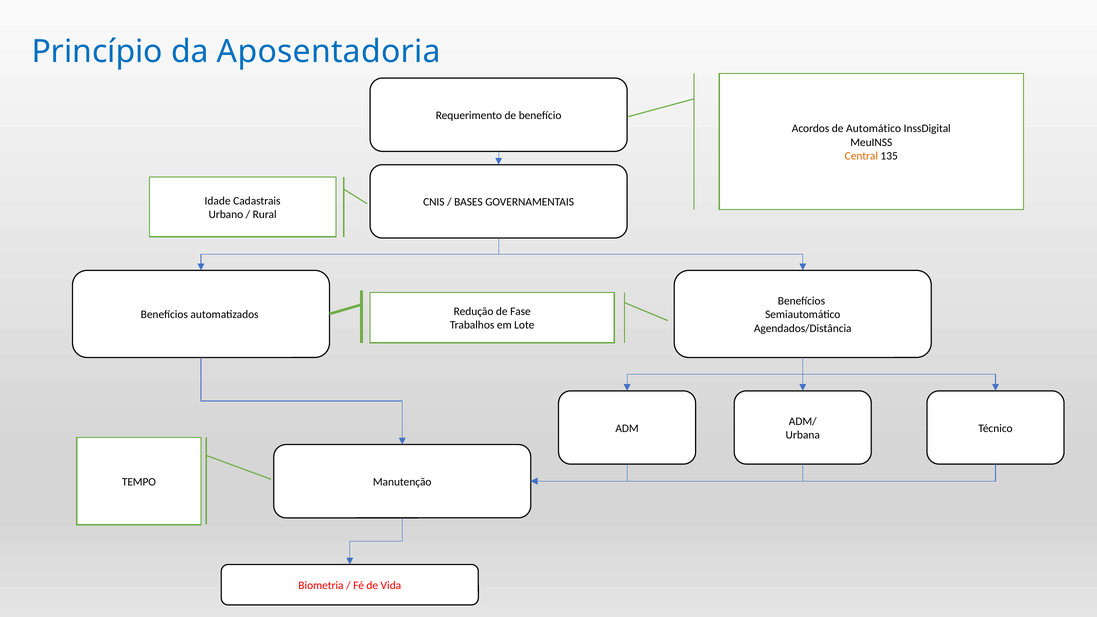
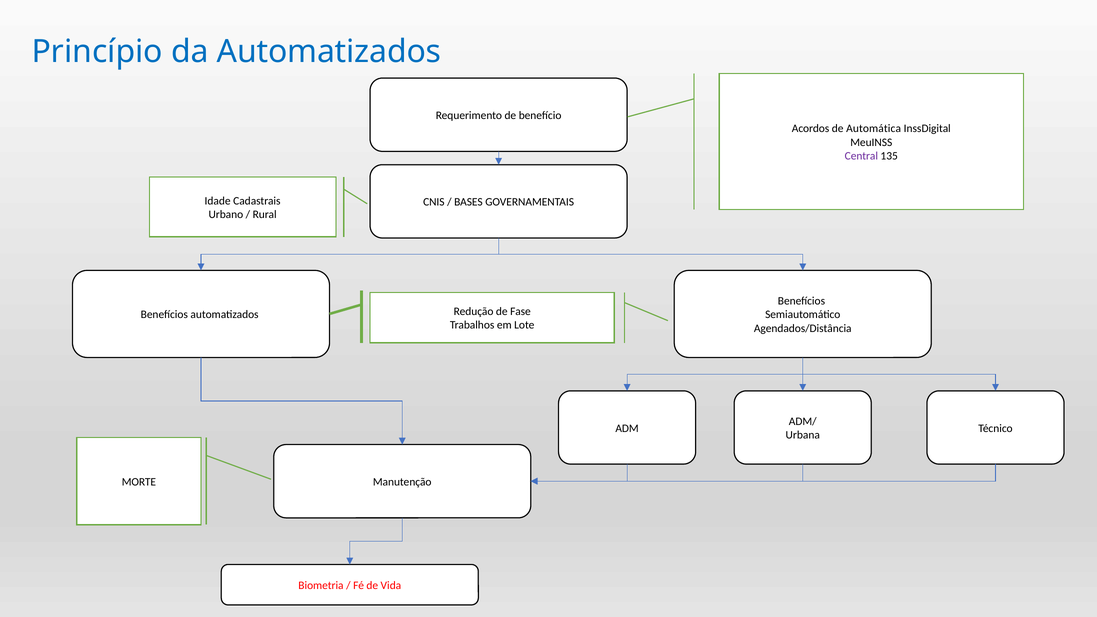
da Aposentadoria: Aposentadoria -> Automatizados
Automático: Automático -> Automática
Central colour: orange -> purple
TEMPO: TEMPO -> MORTE
